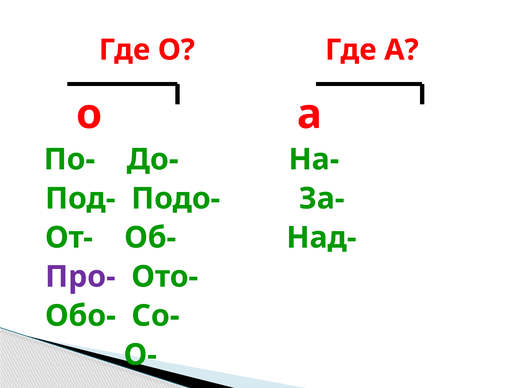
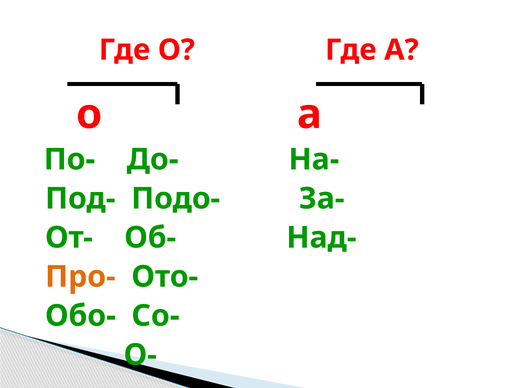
Про- colour: purple -> orange
